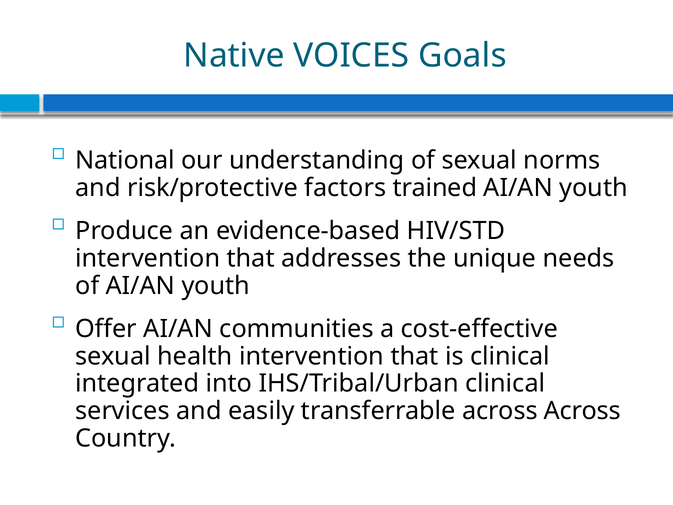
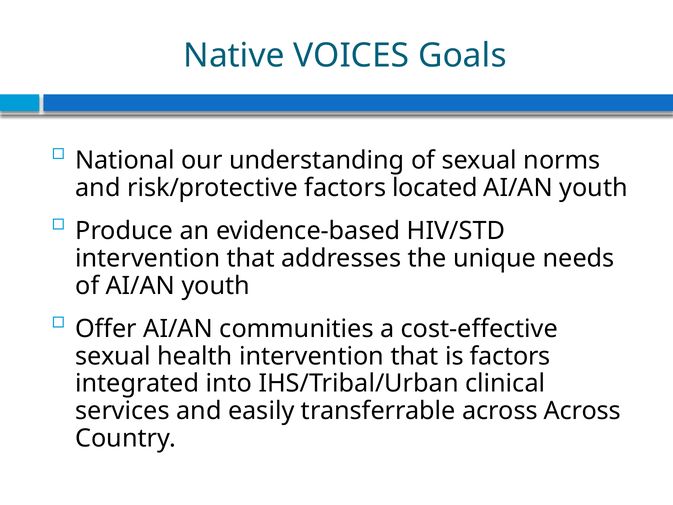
trained: trained -> located
is clinical: clinical -> factors
